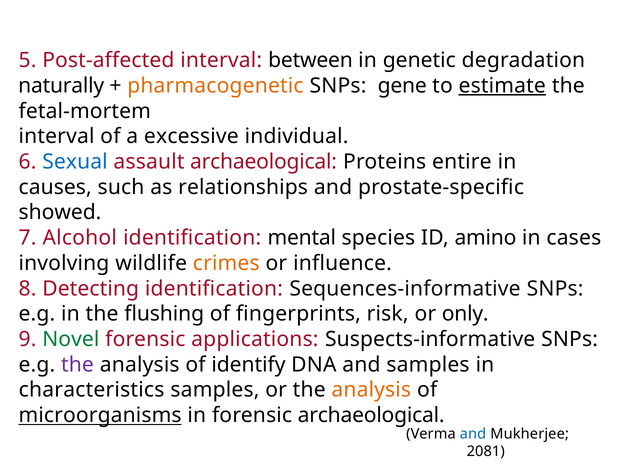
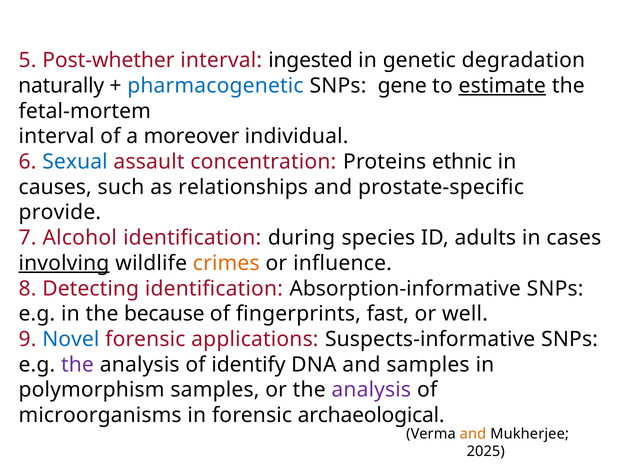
Post-affected: Post-affected -> Post-whether
between: between -> ingested
pharmacogenetic colour: orange -> blue
excessive: excessive -> moreover
assault archaeological: archaeological -> concentration
entire: entire -> ethnic
showed: showed -> provide
mental: mental -> during
amino: amino -> adults
involving underline: none -> present
Sequences-informative: Sequences-informative -> Absorption-informative
flushing: flushing -> because
risk: risk -> fast
only: only -> well
Novel colour: green -> blue
characteristics: characteristics -> polymorphism
analysis at (371, 389) colour: orange -> purple
microorganisms underline: present -> none
and at (473, 433) colour: blue -> orange
2081: 2081 -> 2025
